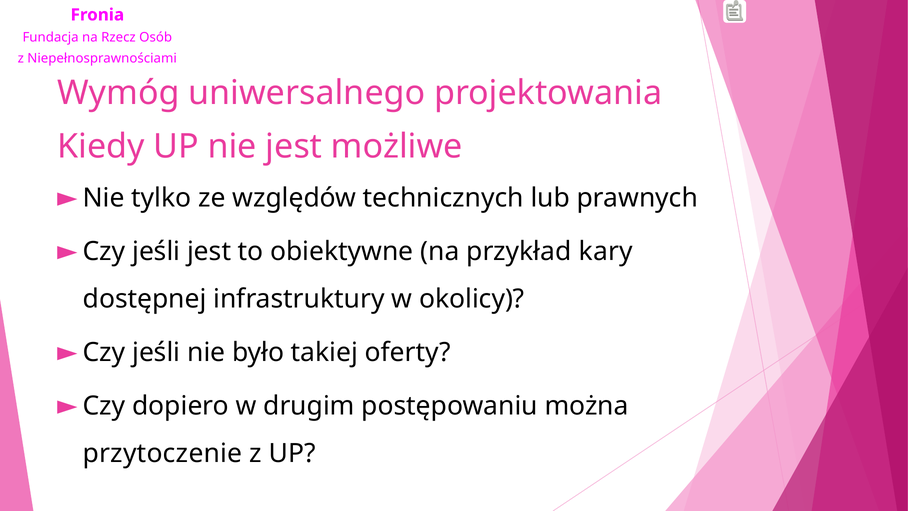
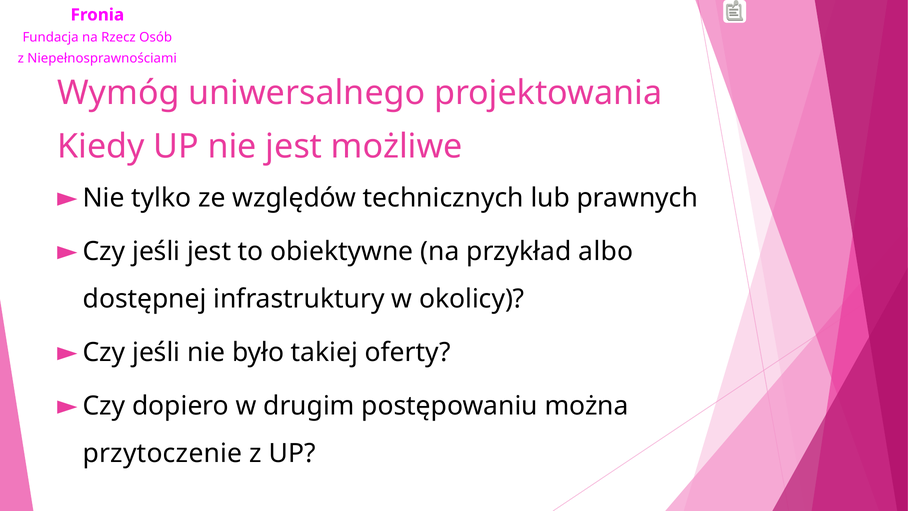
kary: kary -> albo
